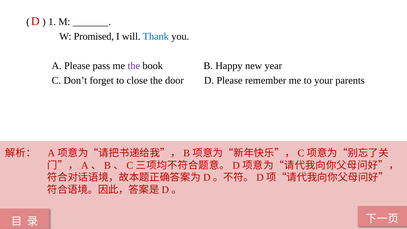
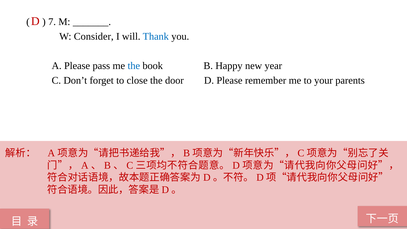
1: 1 -> 7
Promised: Promised -> Consider
the at (134, 66) colour: purple -> blue
